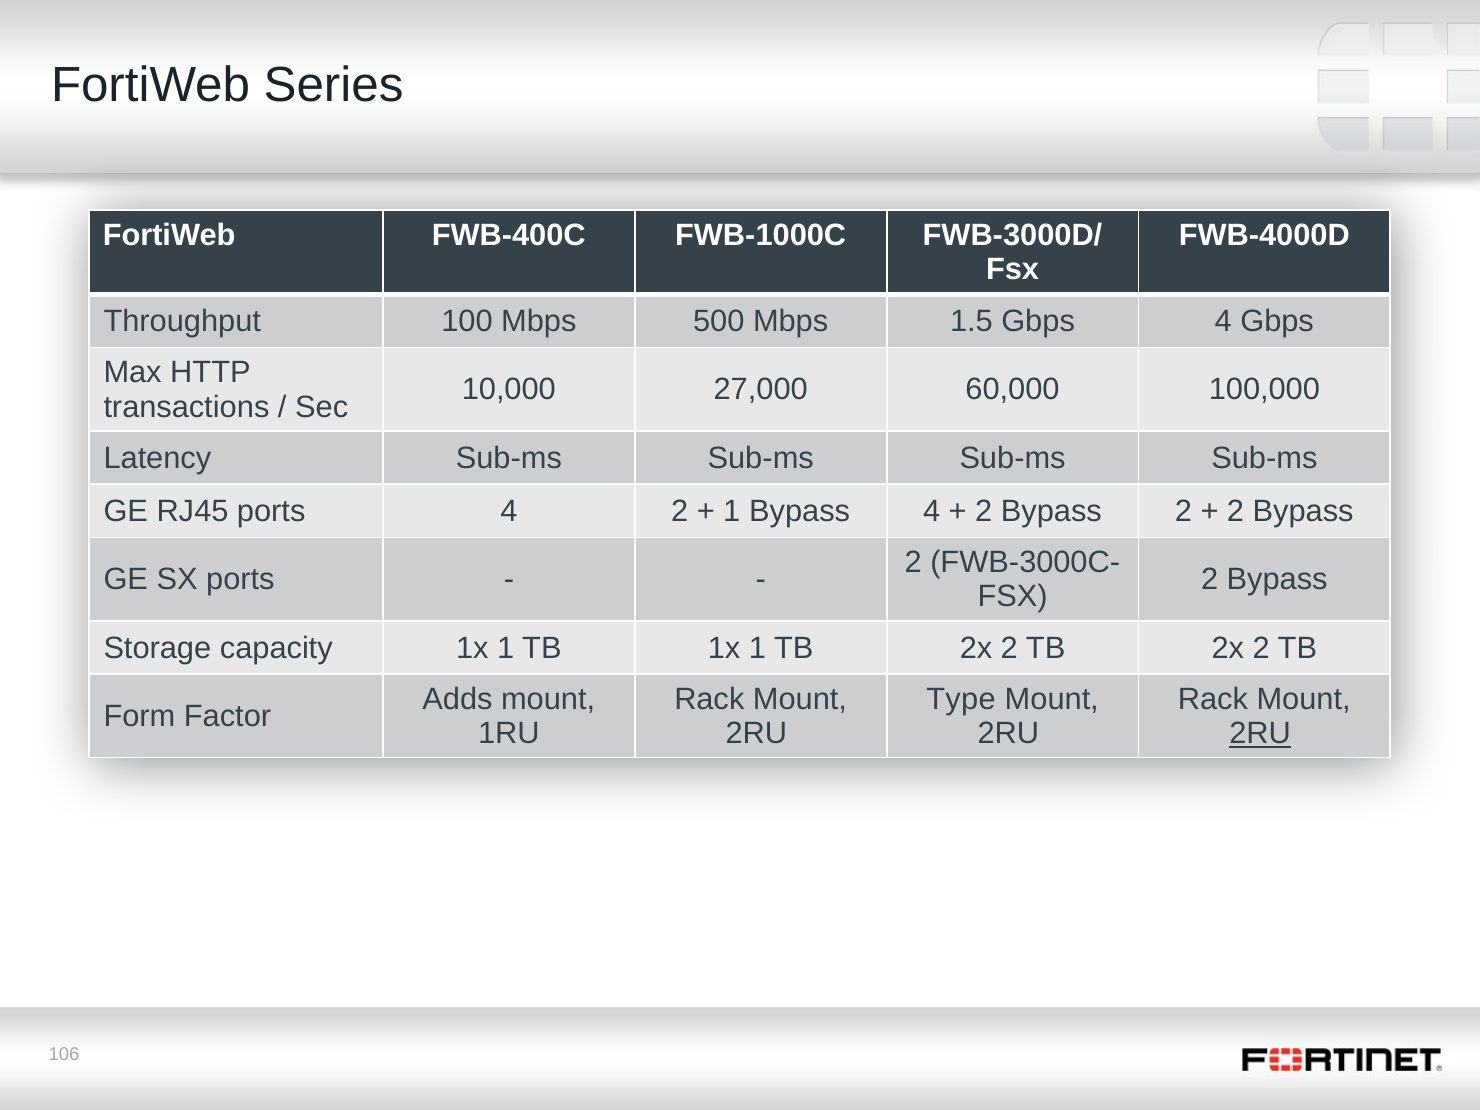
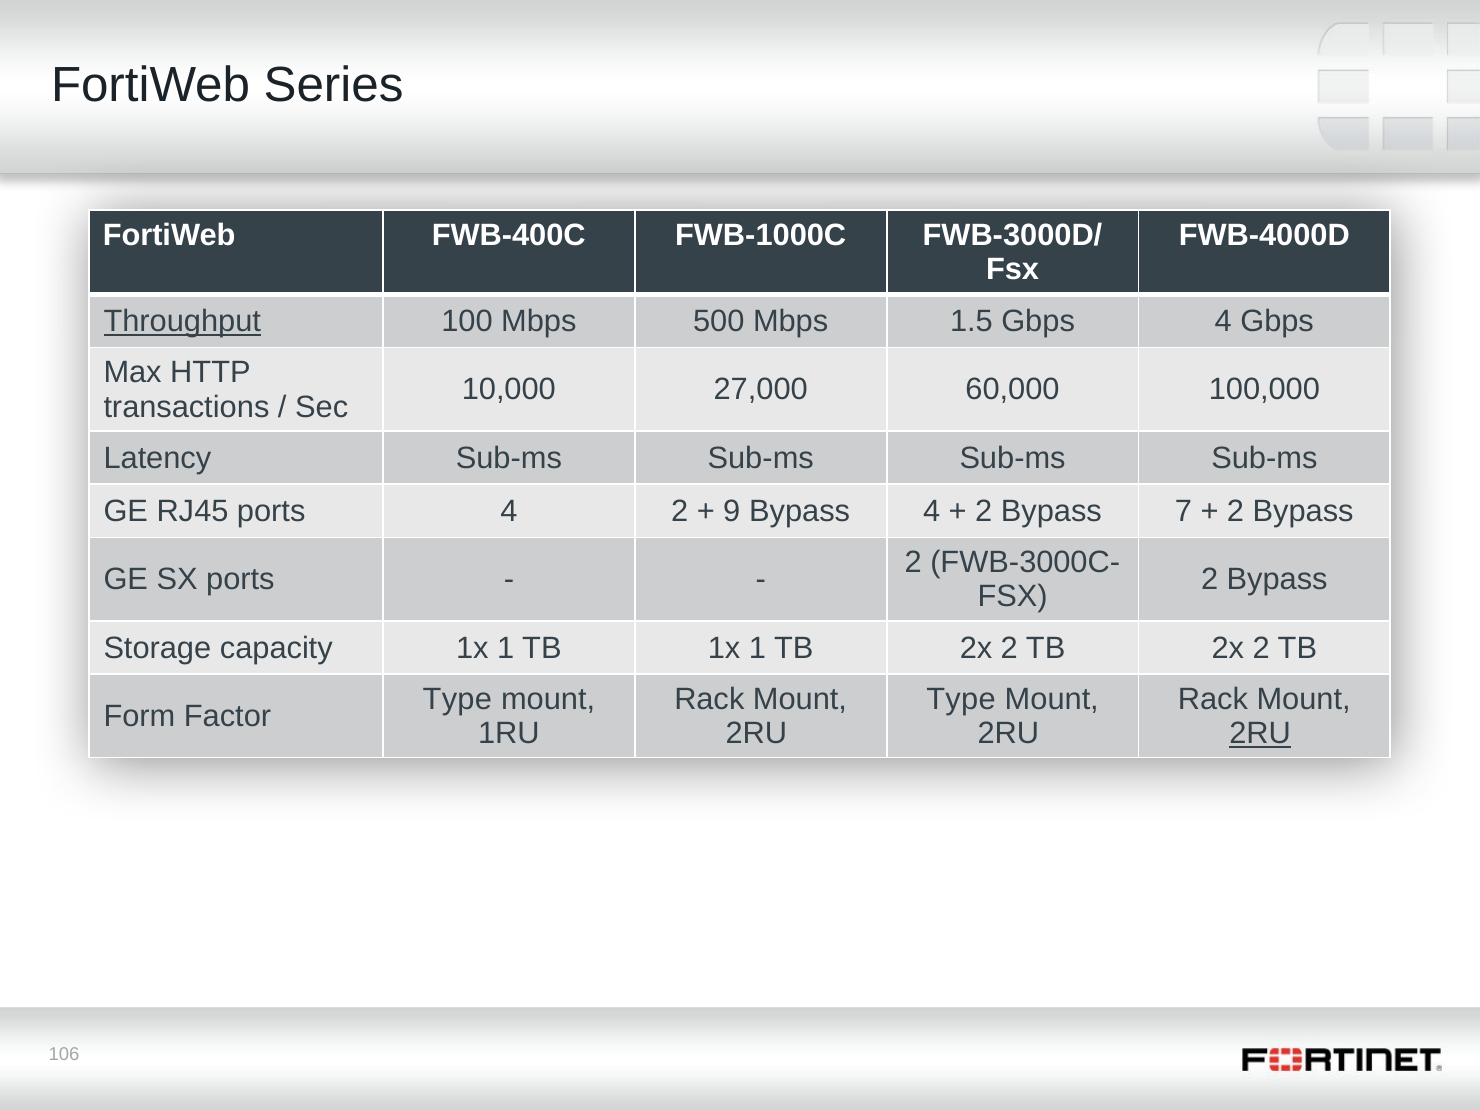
Throughput underline: none -> present
1 at (732, 511): 1 -> 9
Bypass 2: 2 -> 7
Adds at (458, 699): Adds -> Type
